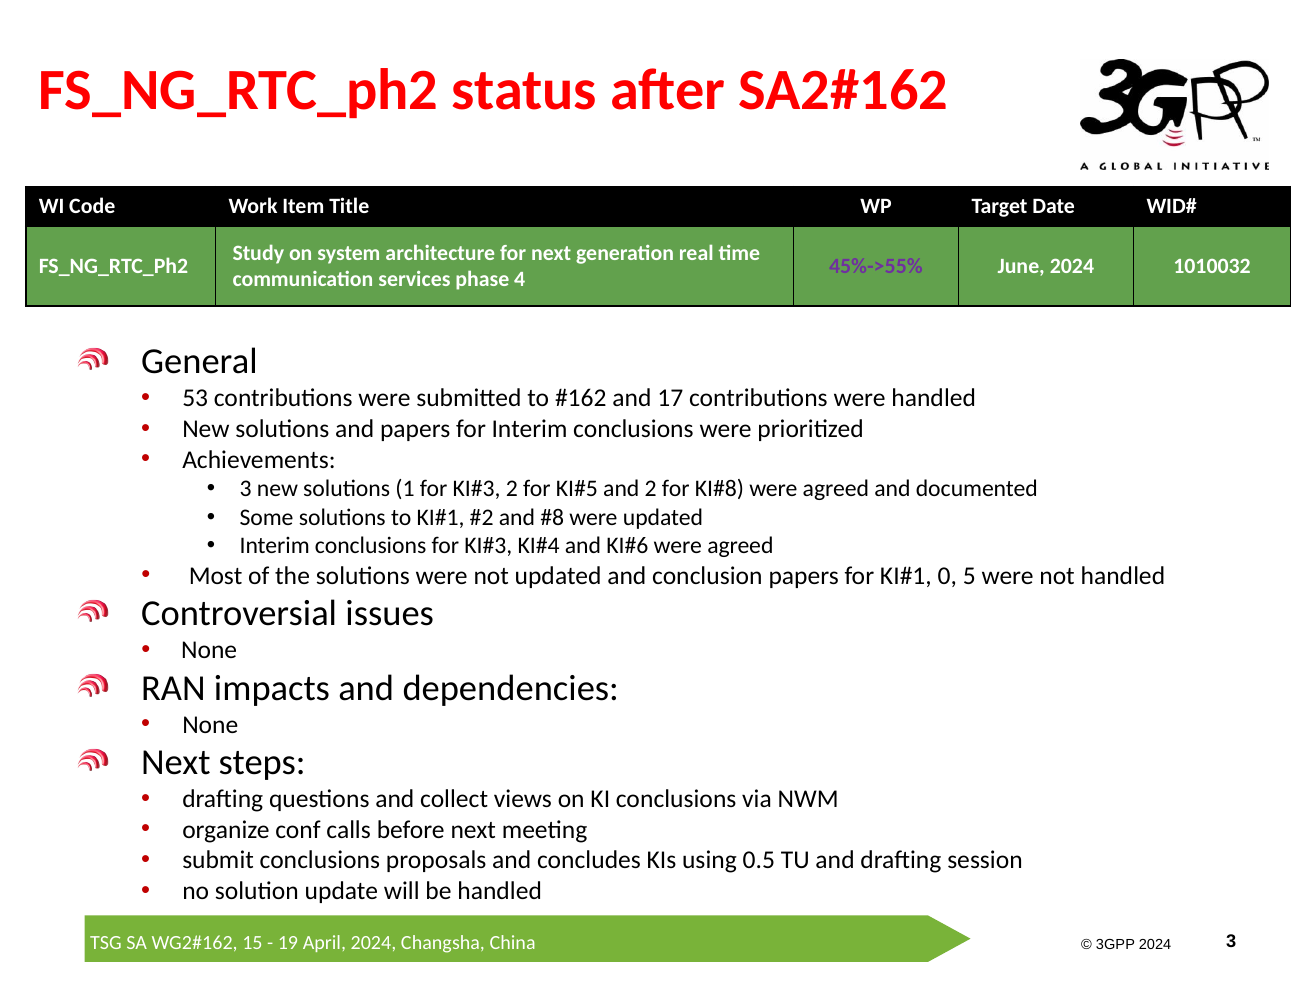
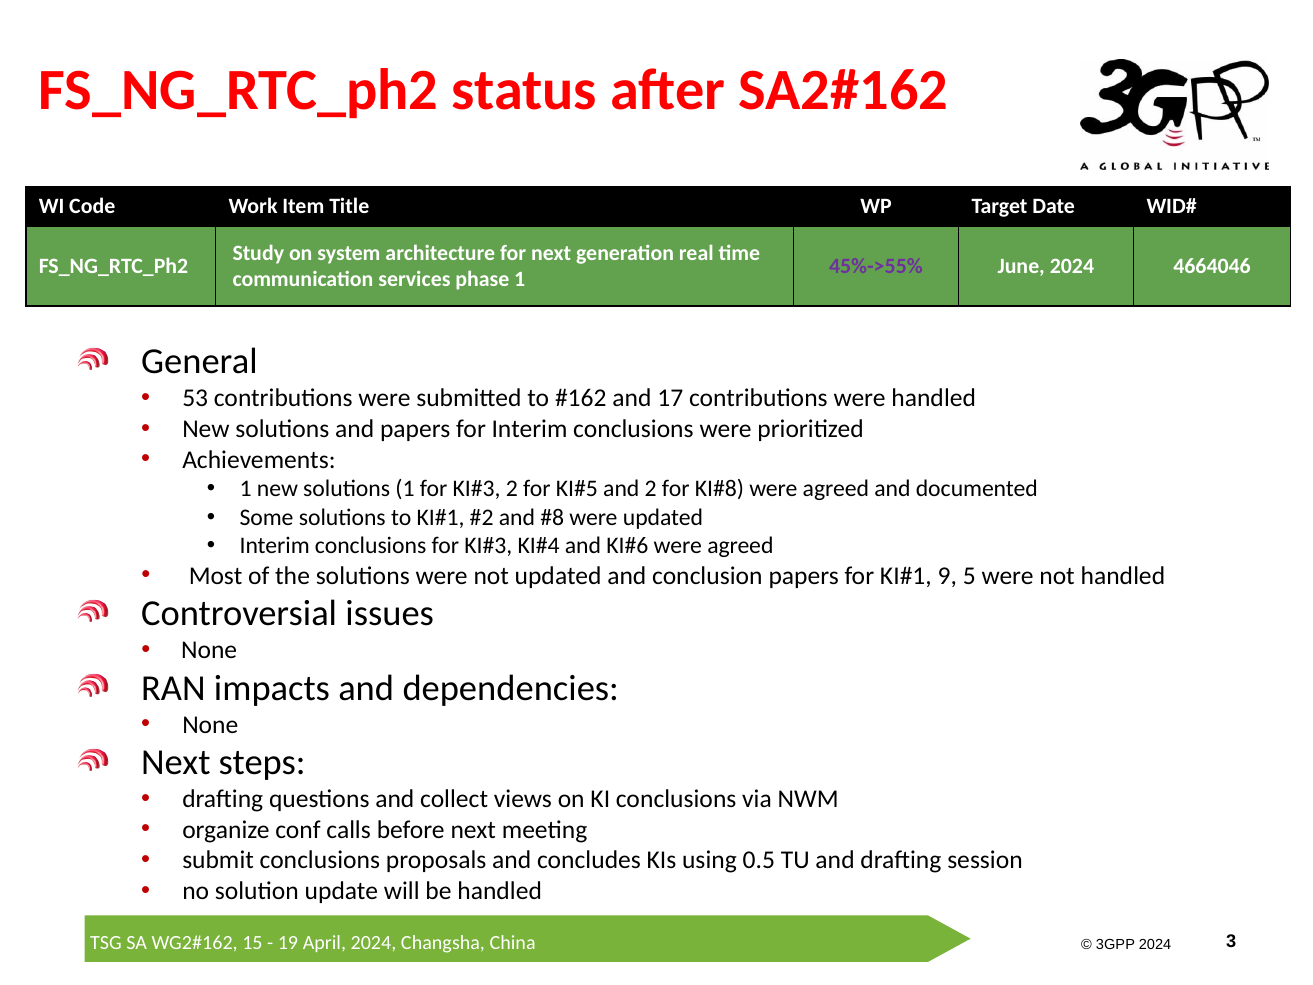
1010032: 1010032 -> 4664046
phase 4: 4 -> 1
3 at (246, 489): 3 -> 1
0: 0 -> 9
